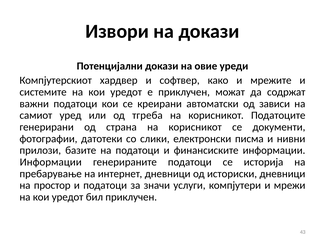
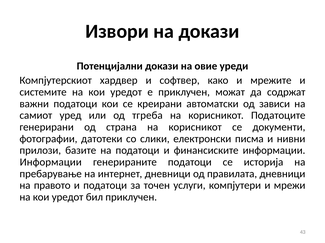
историски: историски -> правилата
простор: простор -> правото
значи: значи -> точен
